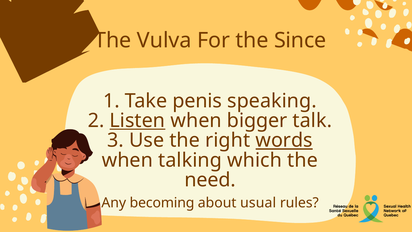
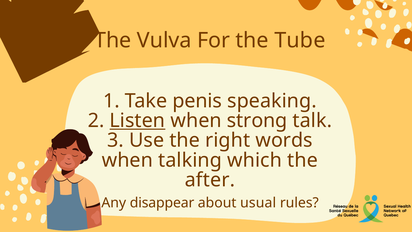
Since: Since -> Tube
bigger: bigger -> strong
words underline: present -> none
need: need -> after
becoming: becoming -> disappear
